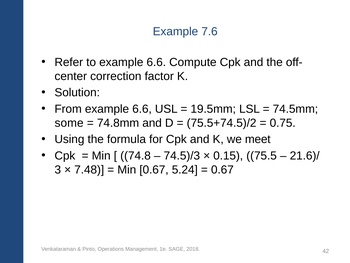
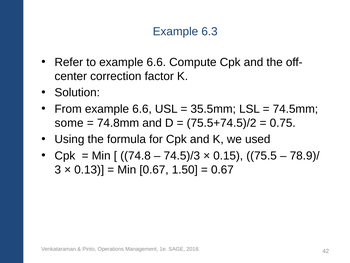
7.6: 7.6 -> 6.3
19.5mm: 19.5mm -> 35.5mm
meet: meet -> used
21.6)/: 21.6)/ -> 78.9)/
7.48: 7.48 -> 0.13
5.24: 5.24 -> 1.50
